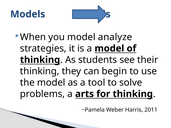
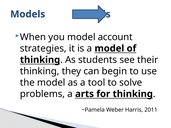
analyze: analyze -> account
